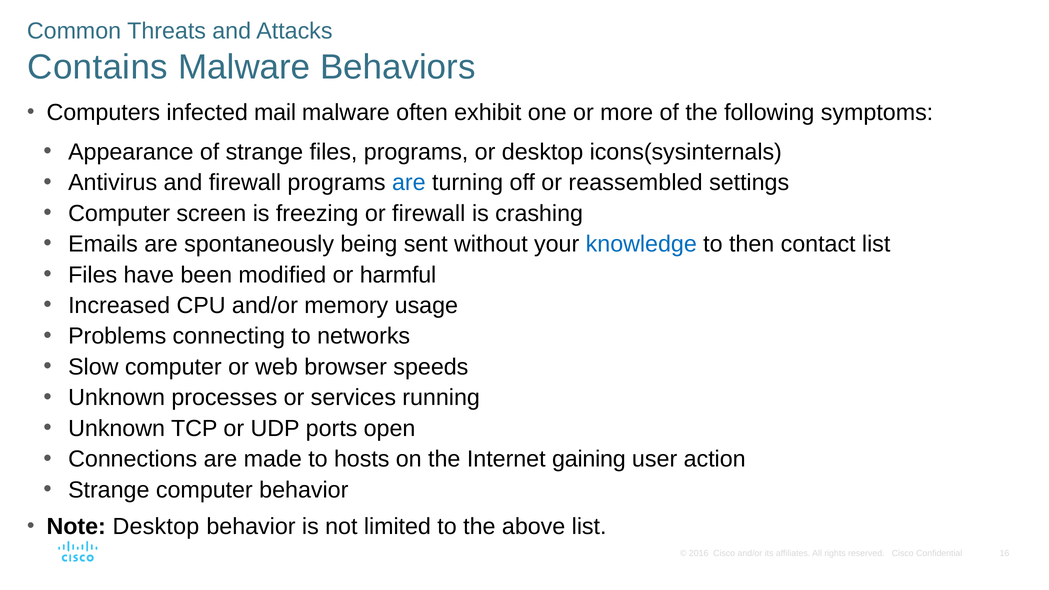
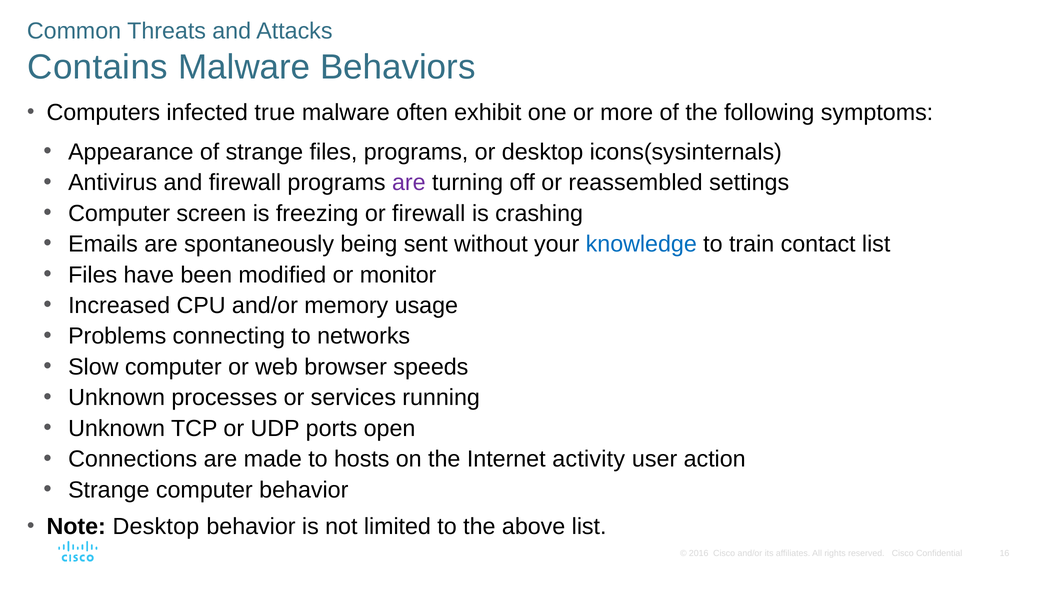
mail: mail -> true
are at (409, 183) colour: blue -> purple
then: then -> train
harmful: harmful -> monitor
gaining: gaining -> activity
